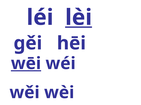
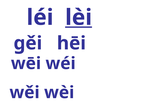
wēi underline: present -> none
